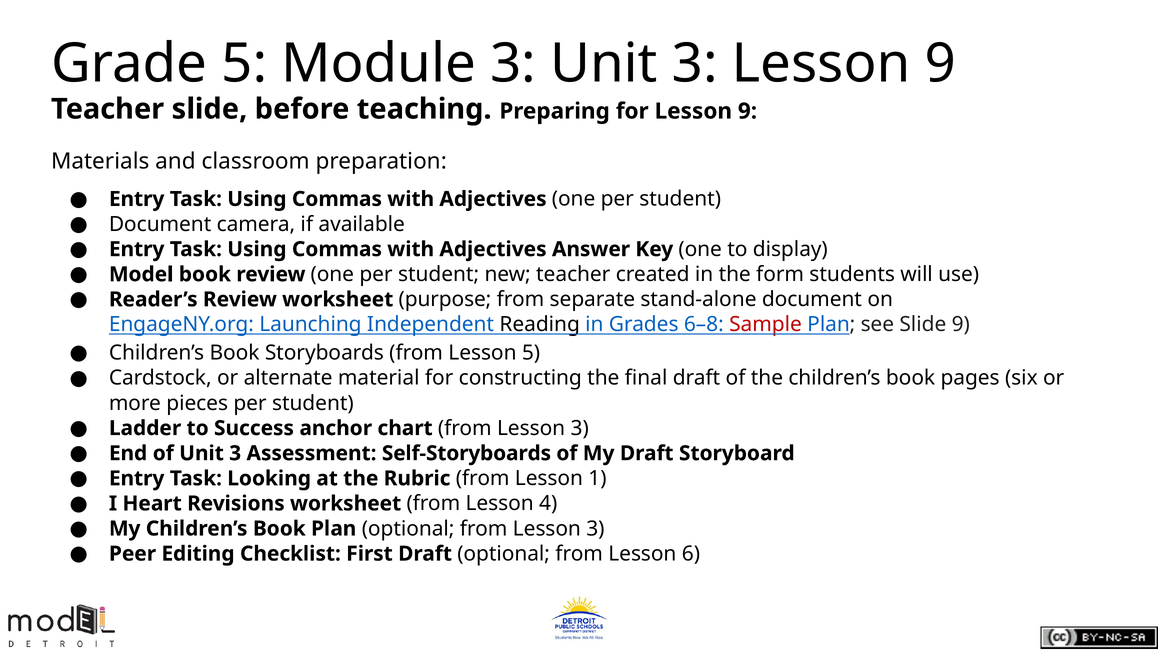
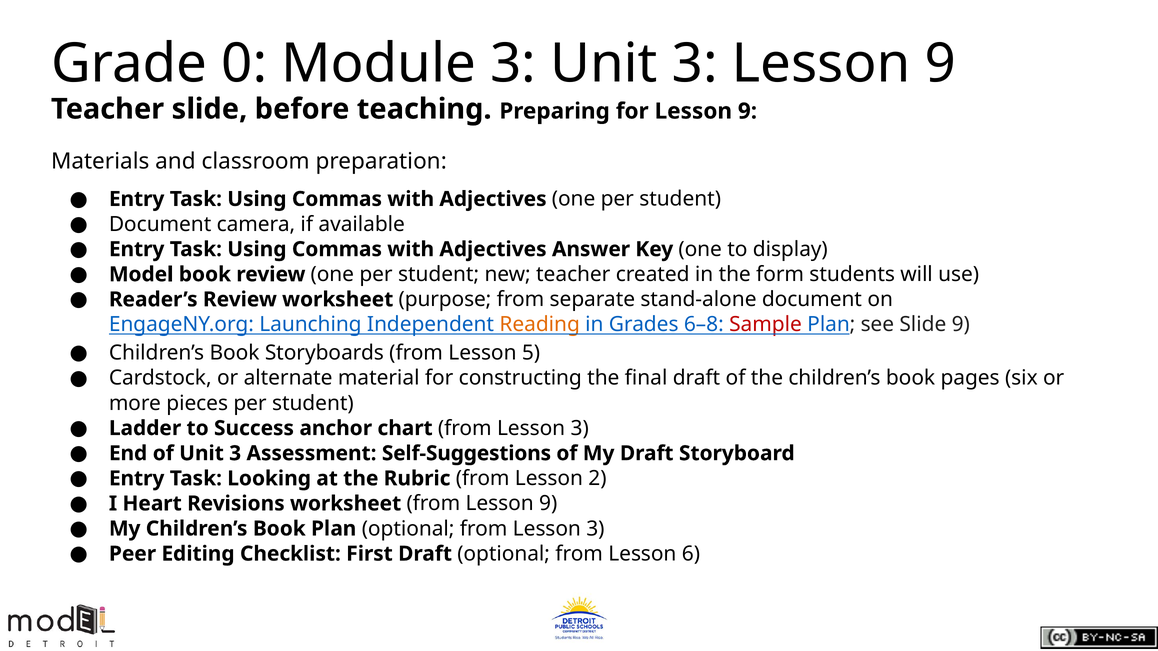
Grade 5: 5 -> 0
Reading colour: black -> orange
Self-Storyboards: Self-Storyboards -> Self-Suggestions
1: 1 -> 2
from Lesson 4: 4 -> 9
